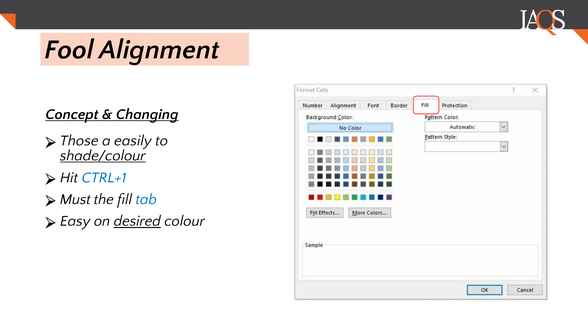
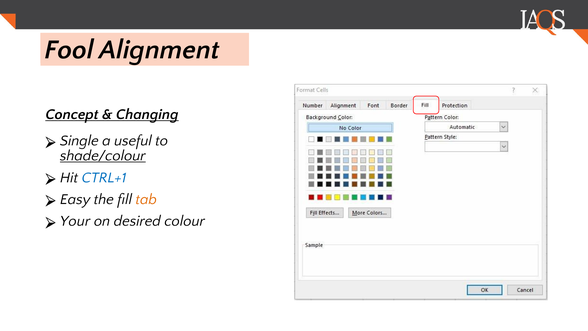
Those: Those -> Single
easily: easily -> useful
Must: Must -> Easy
tab colour: blue -> orange
Easy: Easy -> Your
desired underline: present -> none
